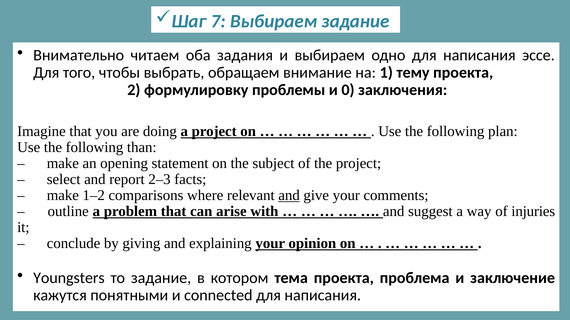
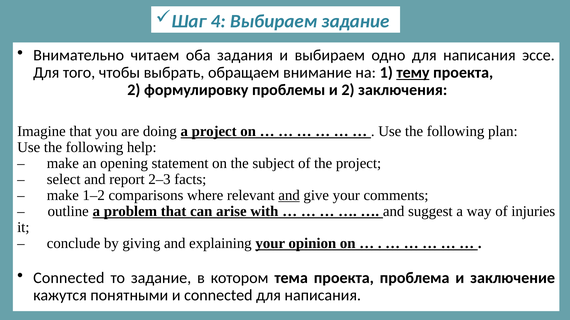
7: 7 -> 4
тему underline: none -> present
и 0: 0 -> 2
than: than -> help
Youngsters at (69, 279): Youngsters -> Connected
